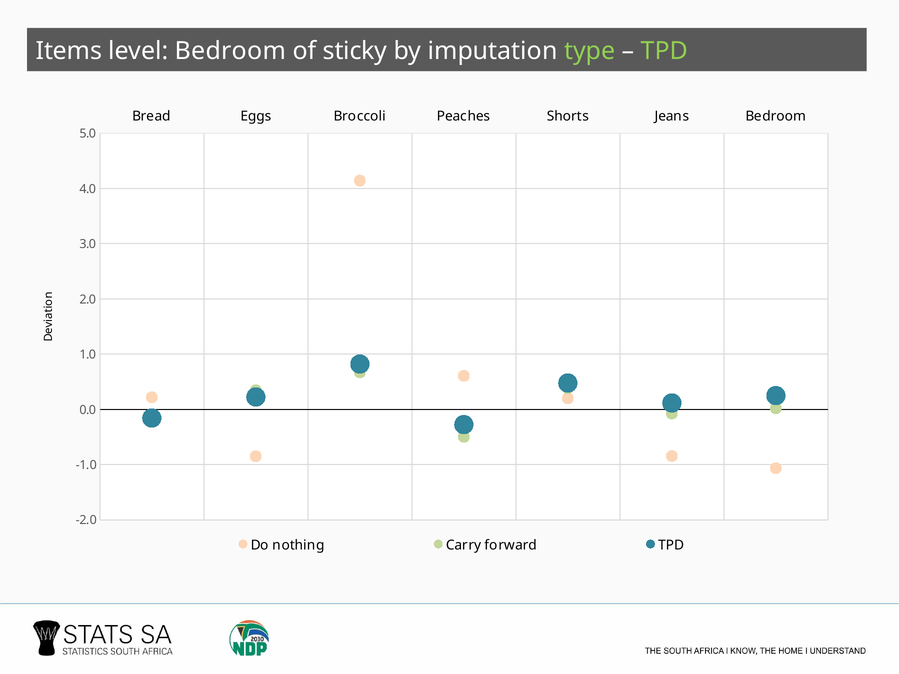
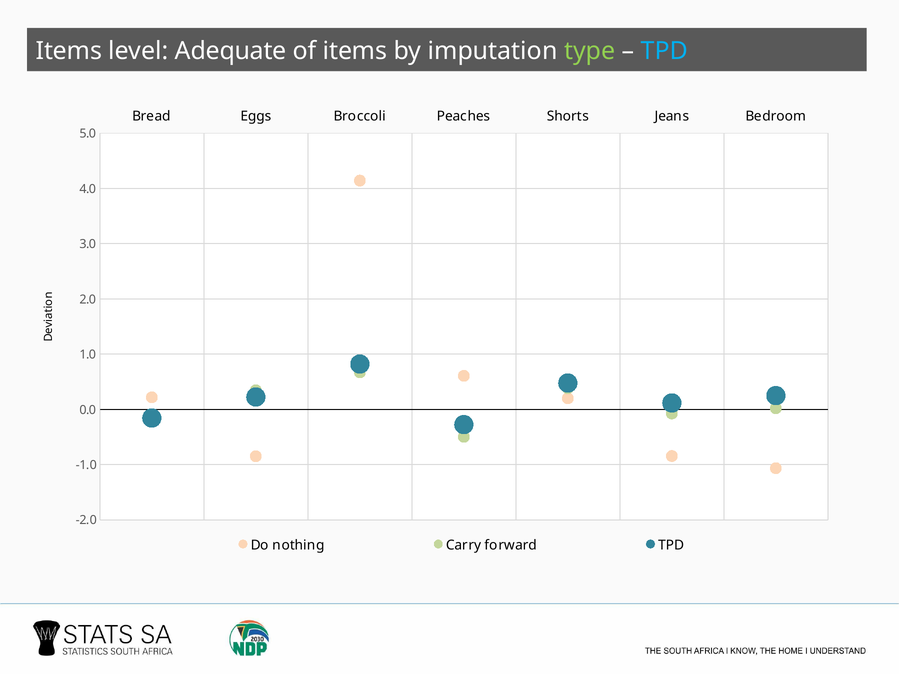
level Bedroom: Bedroom -> Adequate
of sticky: sticky -> items
TPD at (665, 51) colour: light green -> light blue
